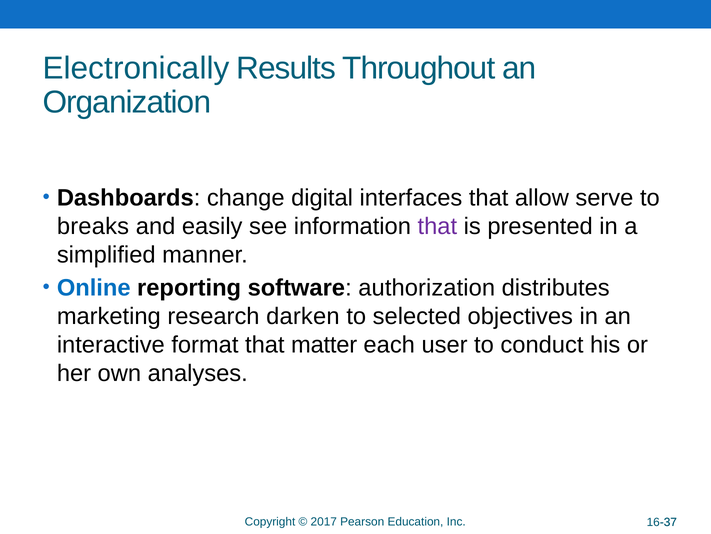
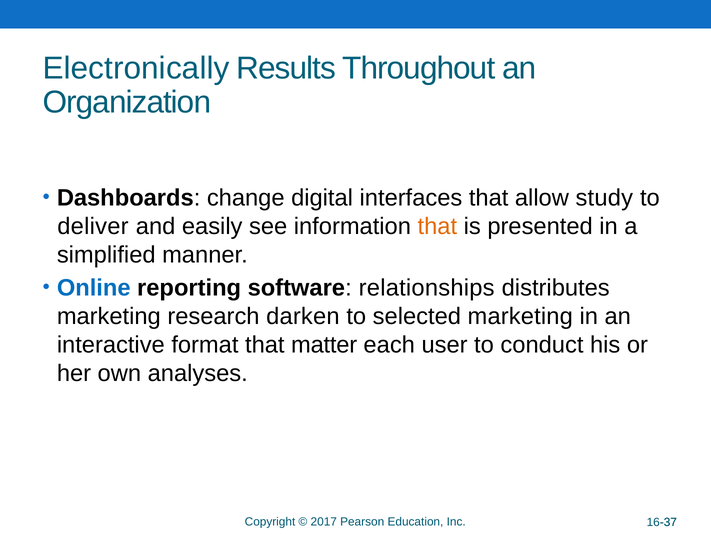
serve: serve -> study
breaks: breaks -> deliver
that at (437, 226) colour: purple -> orange
authorization: authorization -> relationships
selected objectives: objectives -> marketing
